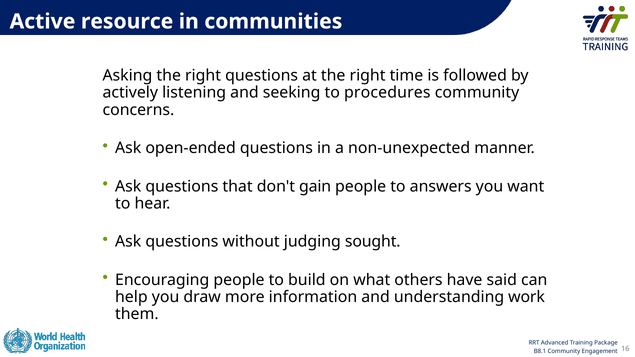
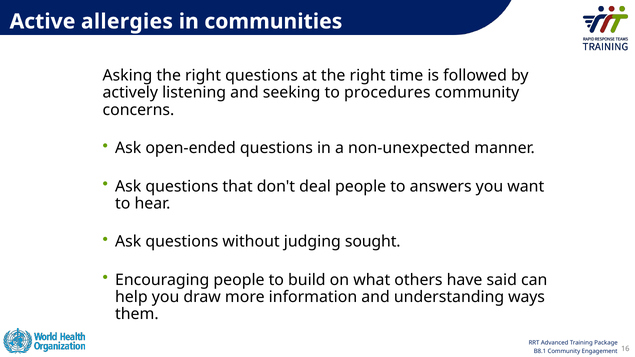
resource: resource -> allergies
gain: gain -> deal
work: work -> ways
